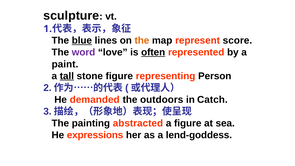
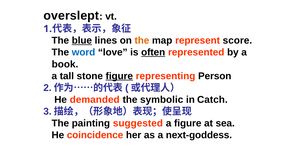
sculpture: sculpture -> overslept
word colour: purple -> blue
paint: paint -> book
tall underline: present -> none
figure at (119, 76) underline: none -> present
outdoors: outdoors -> symbolic
abstracted: abstracted -> suggested
expressions: expressions -> coincidence
lend-goddess: lend-goddess -> next-goddess
